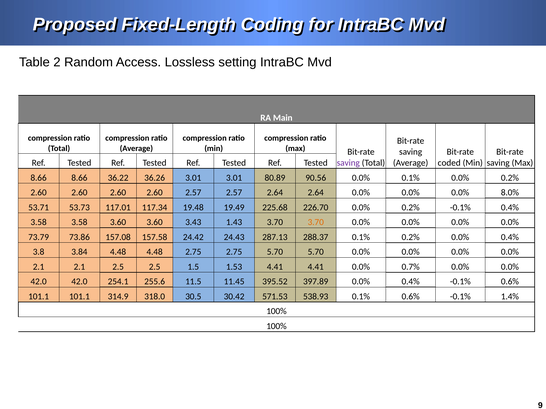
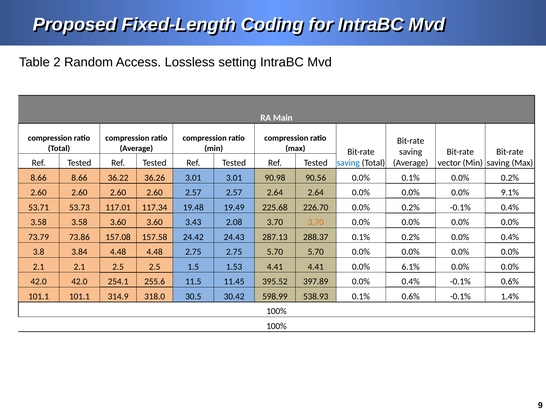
saving at (348, 163) colour: purple -> blue
coded: coded -> vector
80.89: 80.89 -> 90.98
8.0%: 8.0% -> 9.1%
1.43: 1.43 -> 2.08
0.7%: 0.7% -> 6.1%
571.53: 571.53 -> 598.99
